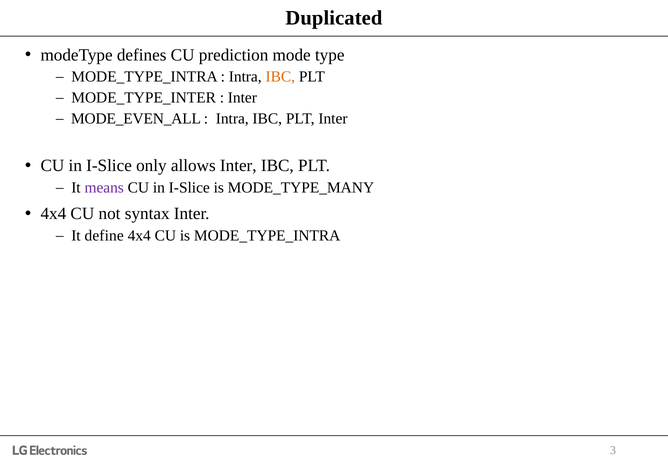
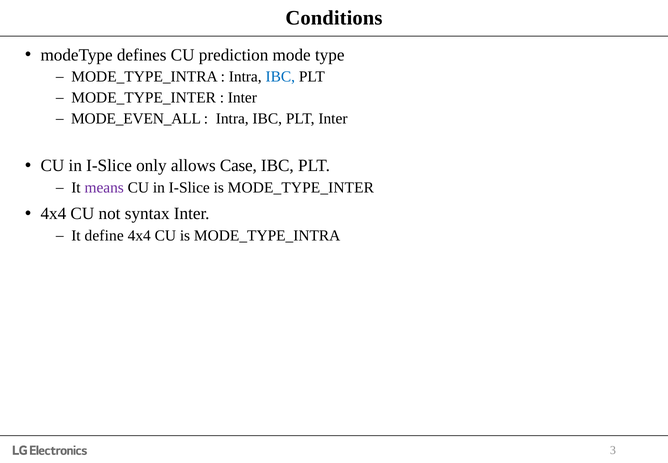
Duplicated: Duplicated -> Conditions
IBC at (280, 77) colour: orange -> blue
allows Inter: Inter -> Case
is MODE_TYPE_MANY: MODE_TYPE_MANY -> MODE_TYPE_INTER
